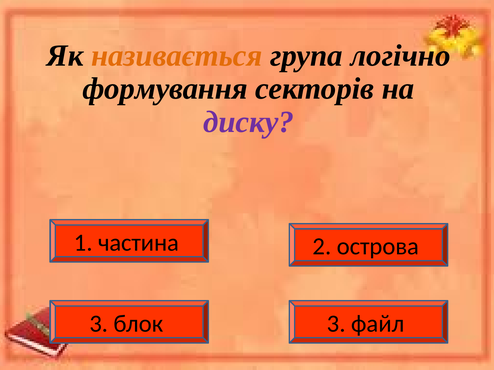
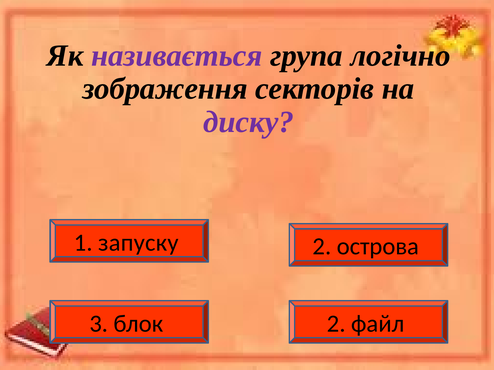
називається colour: orange -> purple
формування: формування -> зображення
частина: частина -> запуску
блок 3: 3 -> 2
